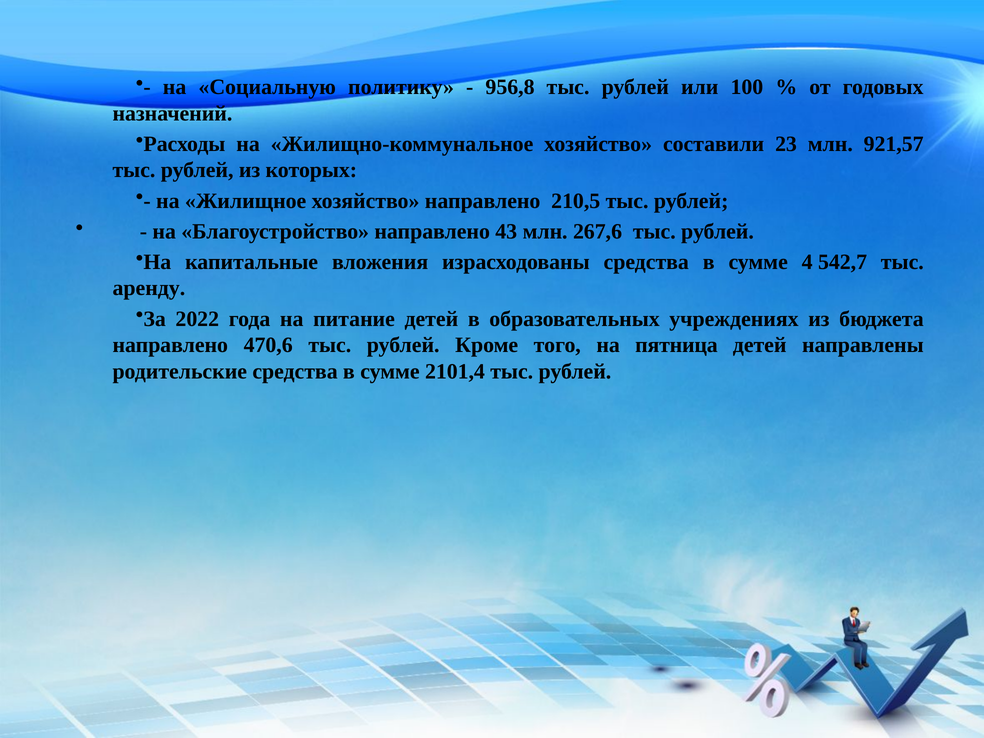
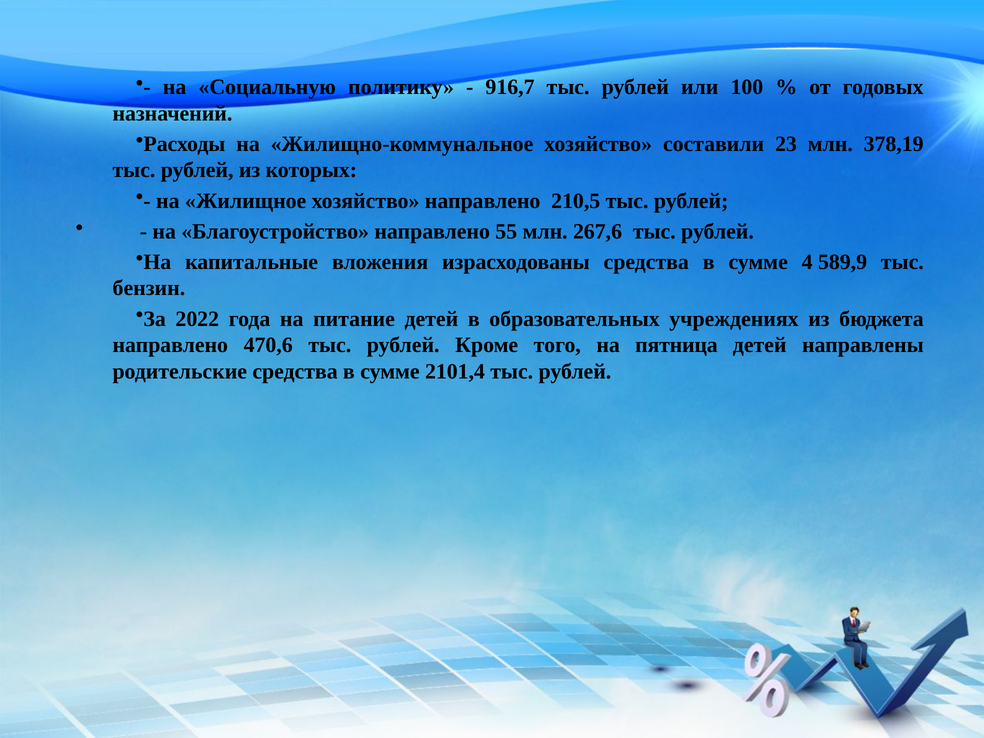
956,8: 956,8 -> 916,7
921,57: 921,57 -> 378,19
43: 43 -> 55
542,7: 542,7 -> 589,9
аренду: аренду -> бензин
